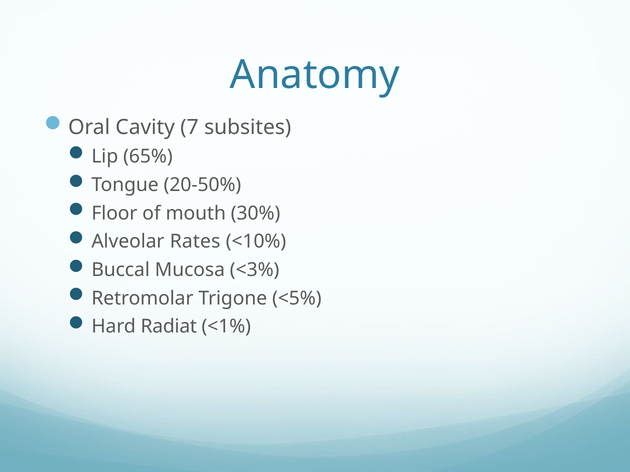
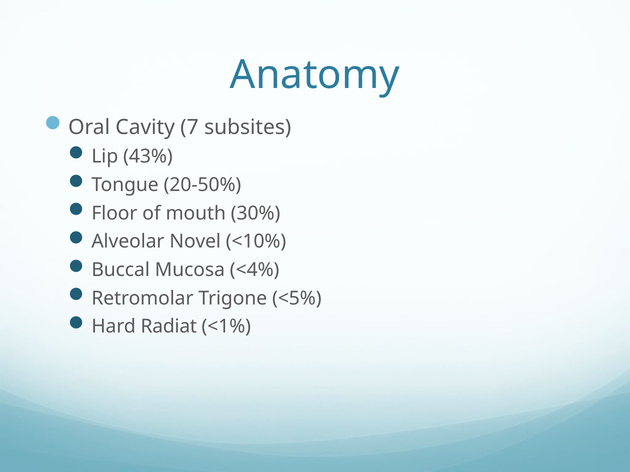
65%: 65% -> 43%
Rates: Rates -> Novel
<3%: <3% -> <4%
